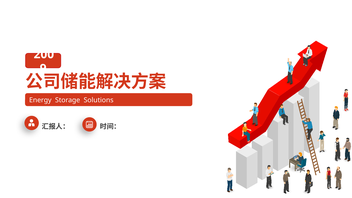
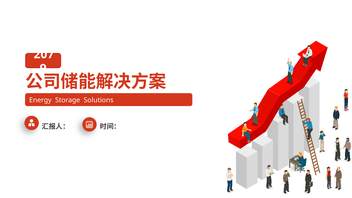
0 0: 0 -> 7
